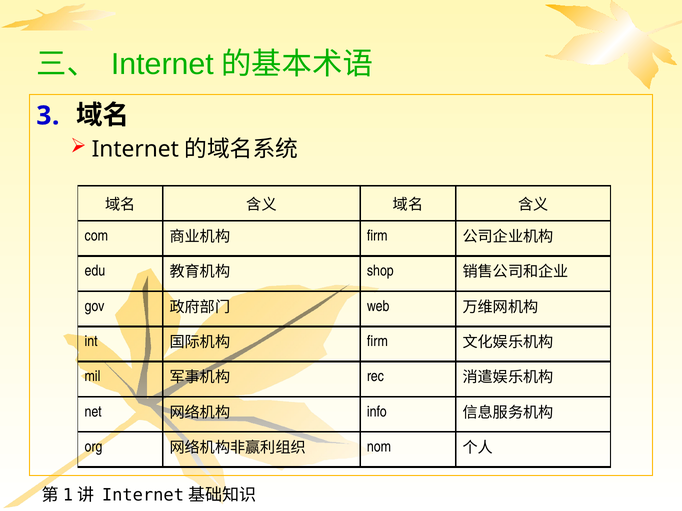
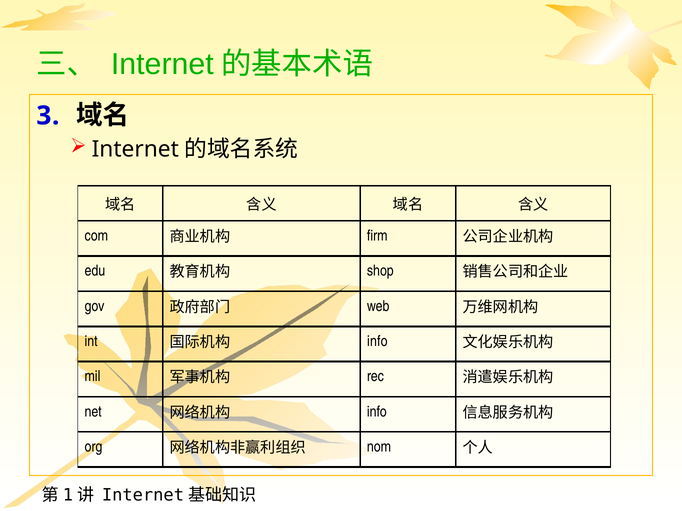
firm at (377, 342): firm -> info
